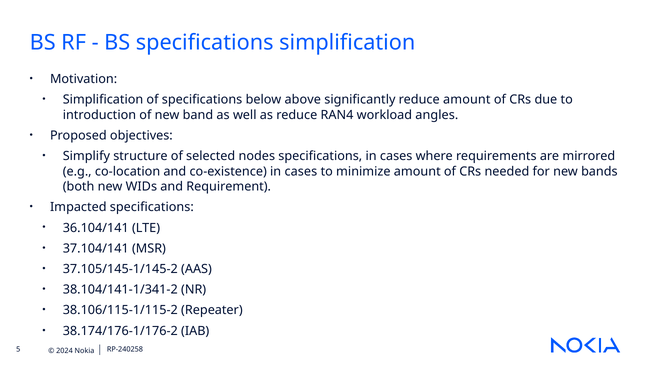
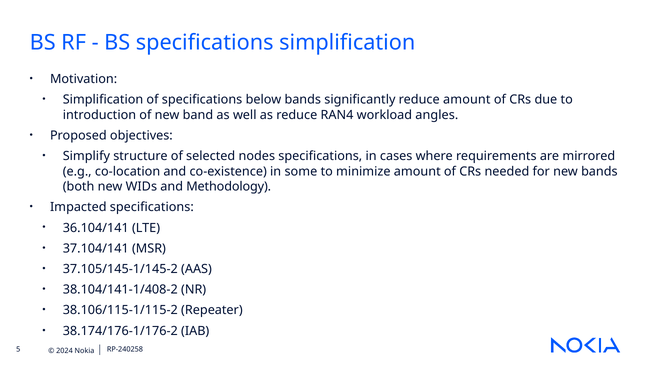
below above: above -> bands
co-existence in cases: cases -> some
Requirement: Requirement -> Methodology
38.104/141-1/341-2: 38.104/141-1/341-2 -> 38.104/141-1/408-2
